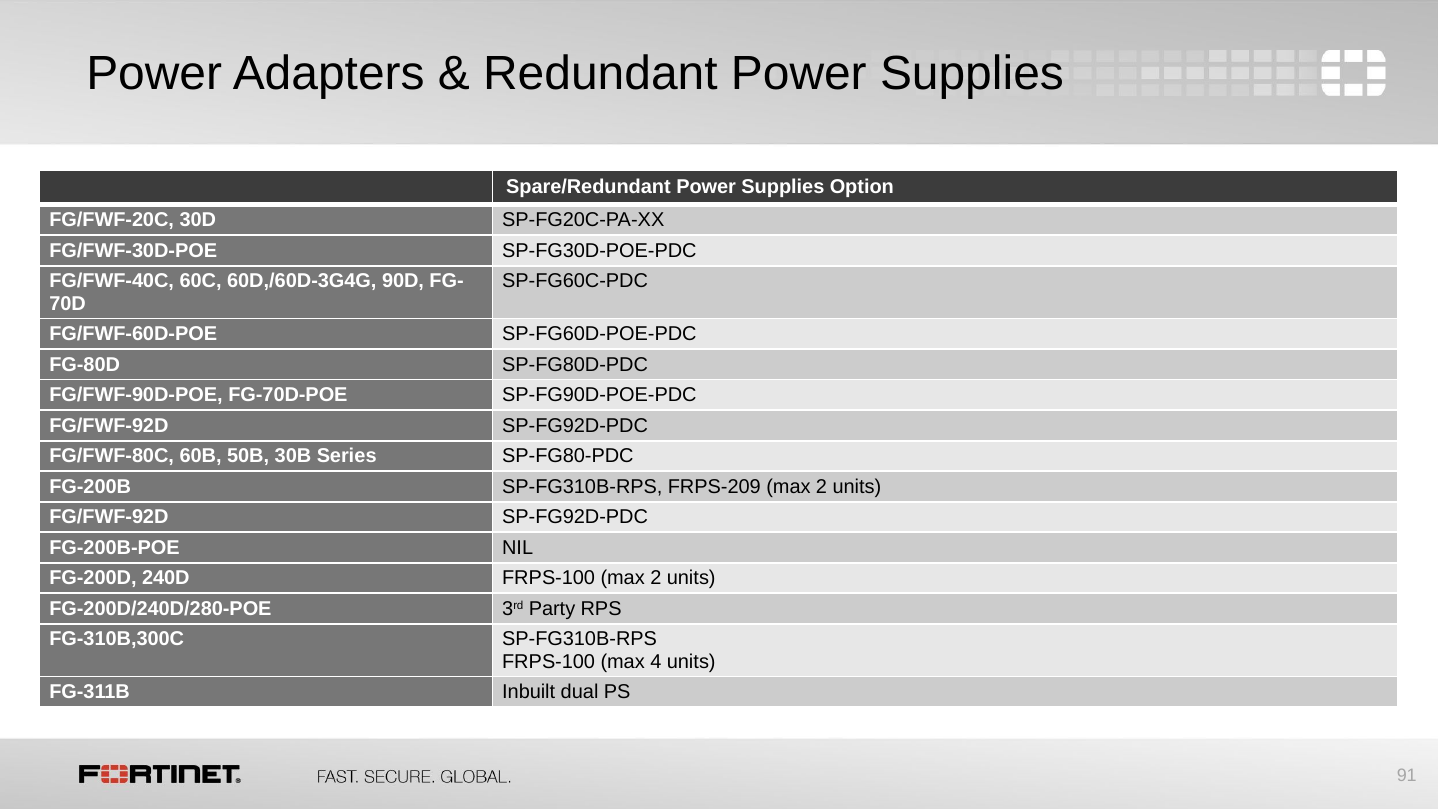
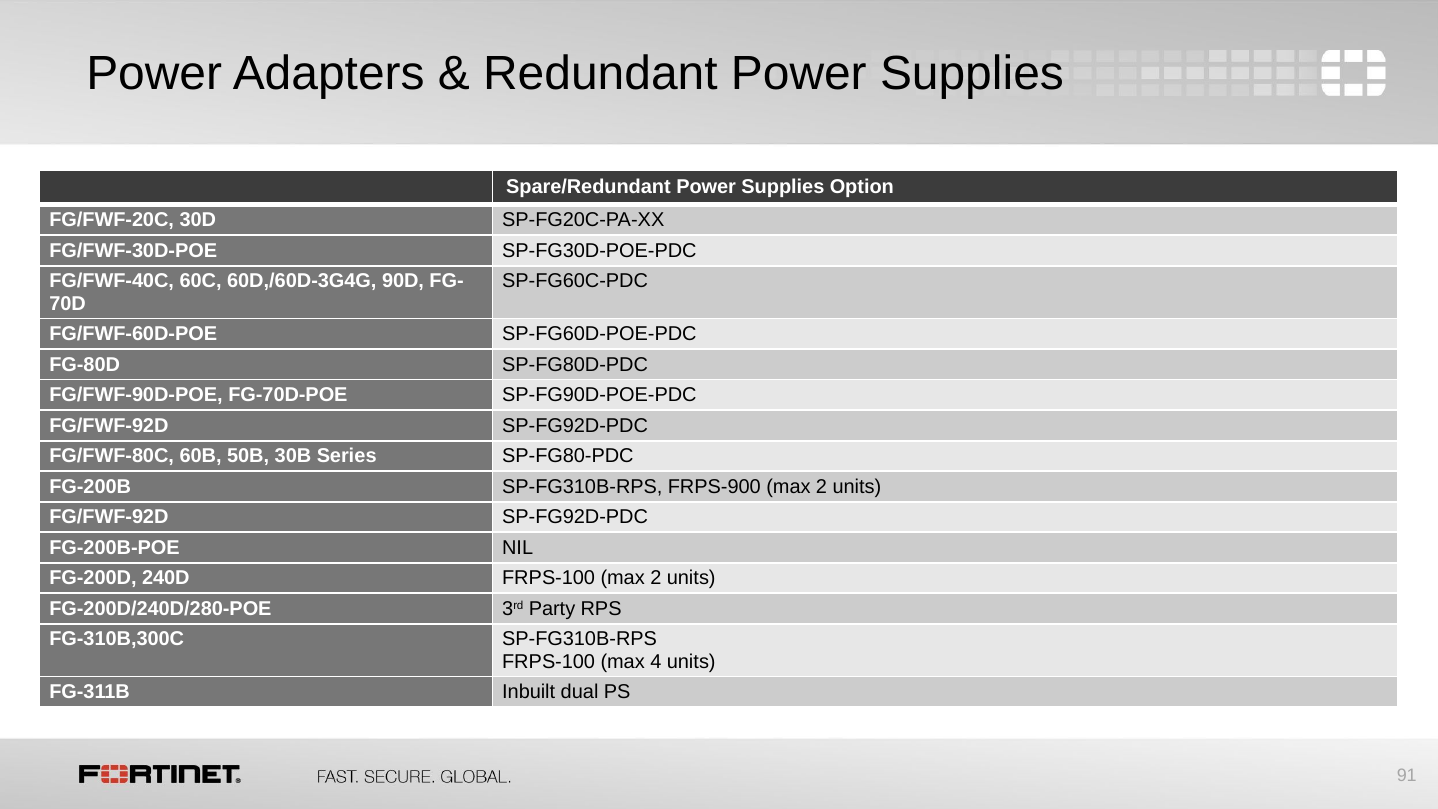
FRPS-209: FRPS-209 -> FRPS-900
